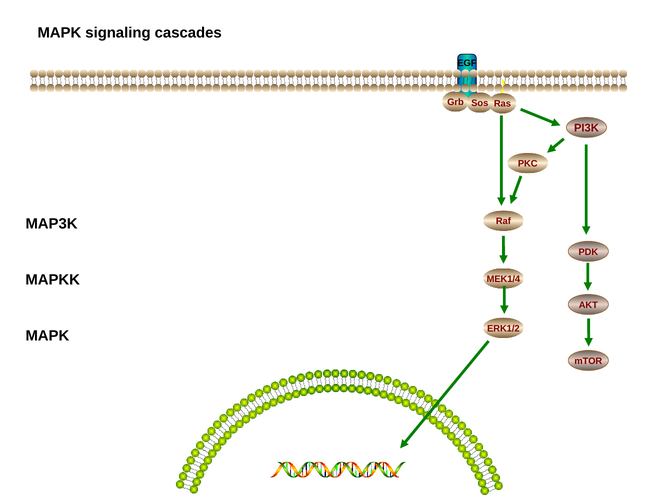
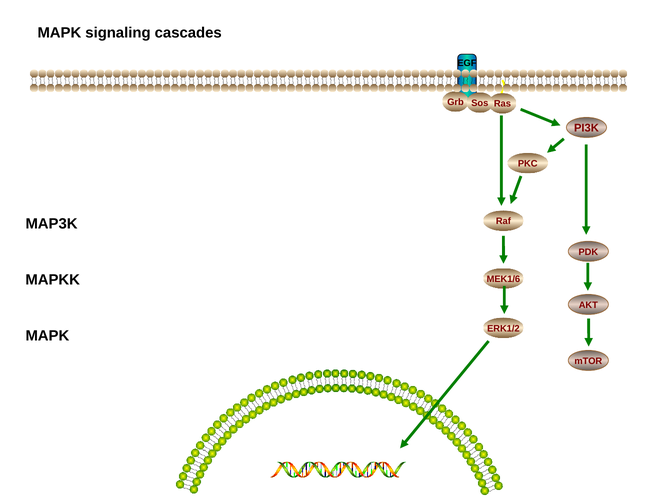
MEK1/4: MEK1/4 -> MEK1/6
